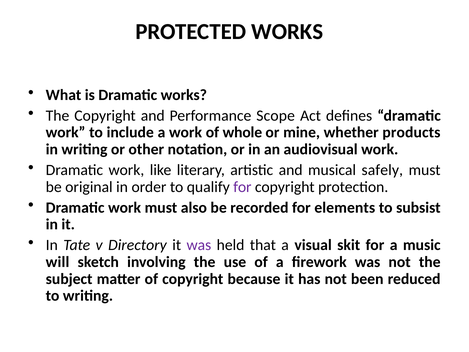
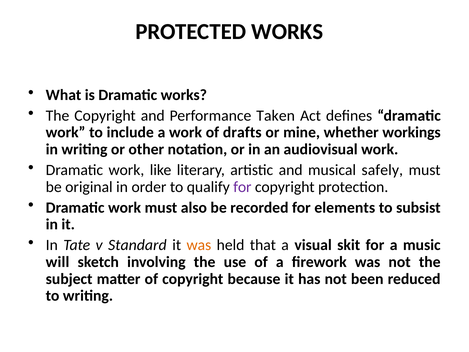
Scope: Scope -> Taken
whole: whole -> drafts
products: products -> workings
Directory: Directory -> Standard
was at (199, 245) colour: purple -> orange
